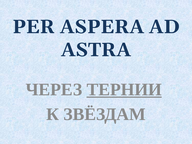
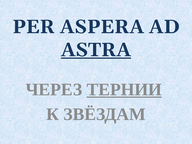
ASTRA underline: none -> present
